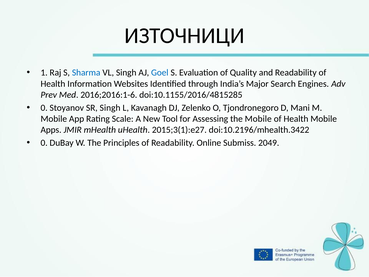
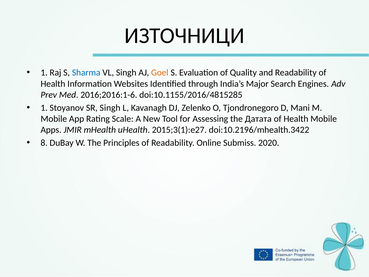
Goel colour: blue -> orange
0 at (44, 108): 0 -> 1
the Mobile: Mobile -> Датата
0 at (44, 143): 0 -> 8
2049: 2049 -> 2020
